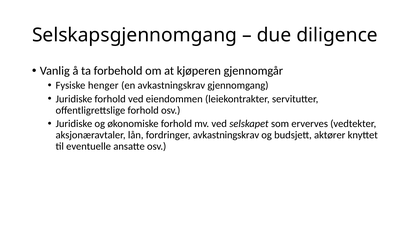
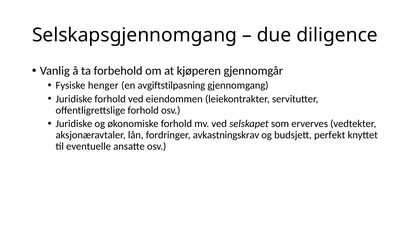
en avkastningskrav: avkastningskrav -> avgiftstilpasning
aktører: aktører -> perfekt
